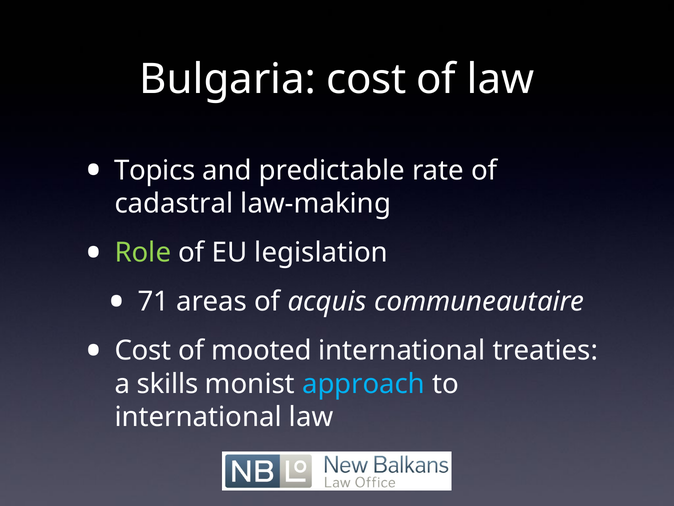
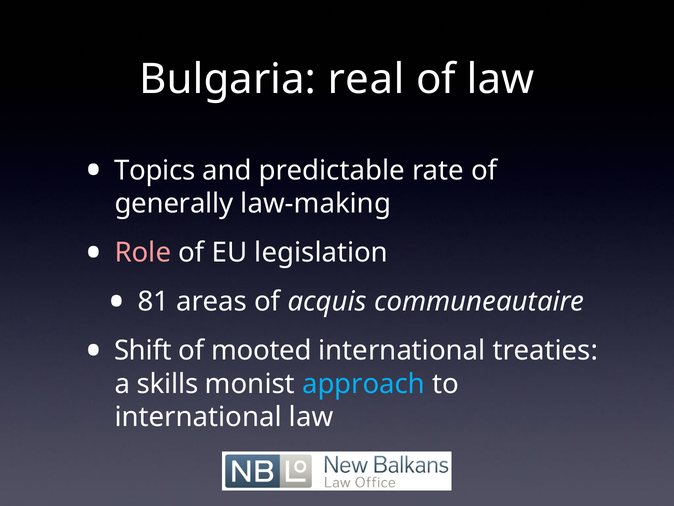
Bulgaria cost: cost -> real
cadastral: cadastral -> generally
Role colour: light green -> pink
71: 71 -> 81
Cost at (143, 350): Cost -> Shift
